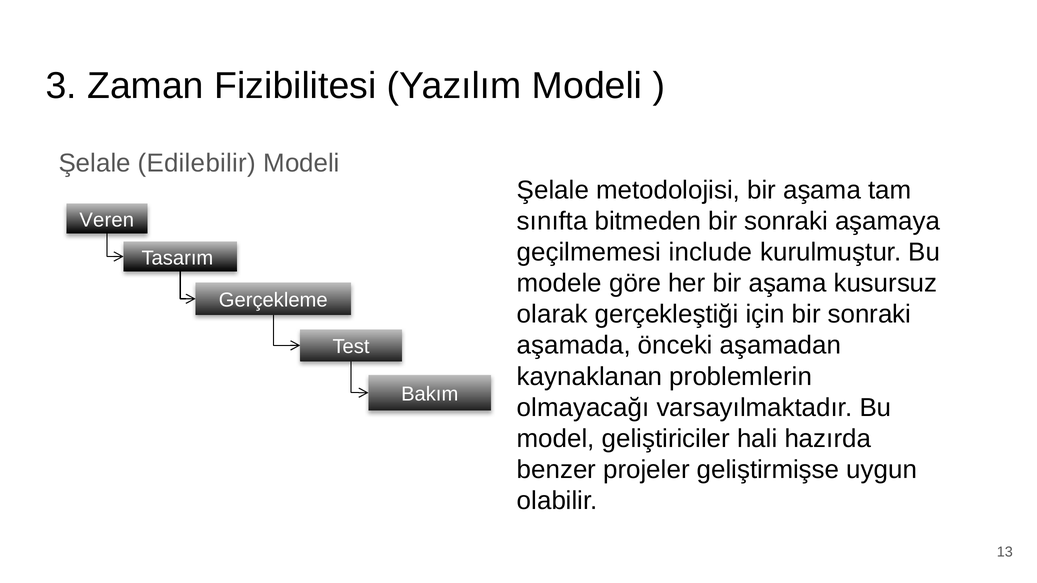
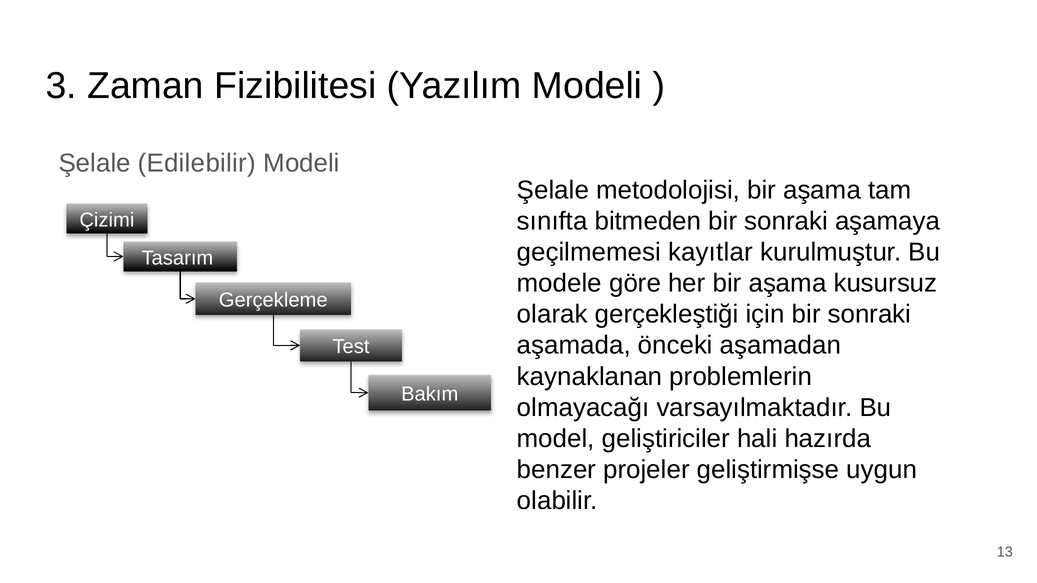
Veren: Veren -> Çizimi
include: include -> kayıtlar
